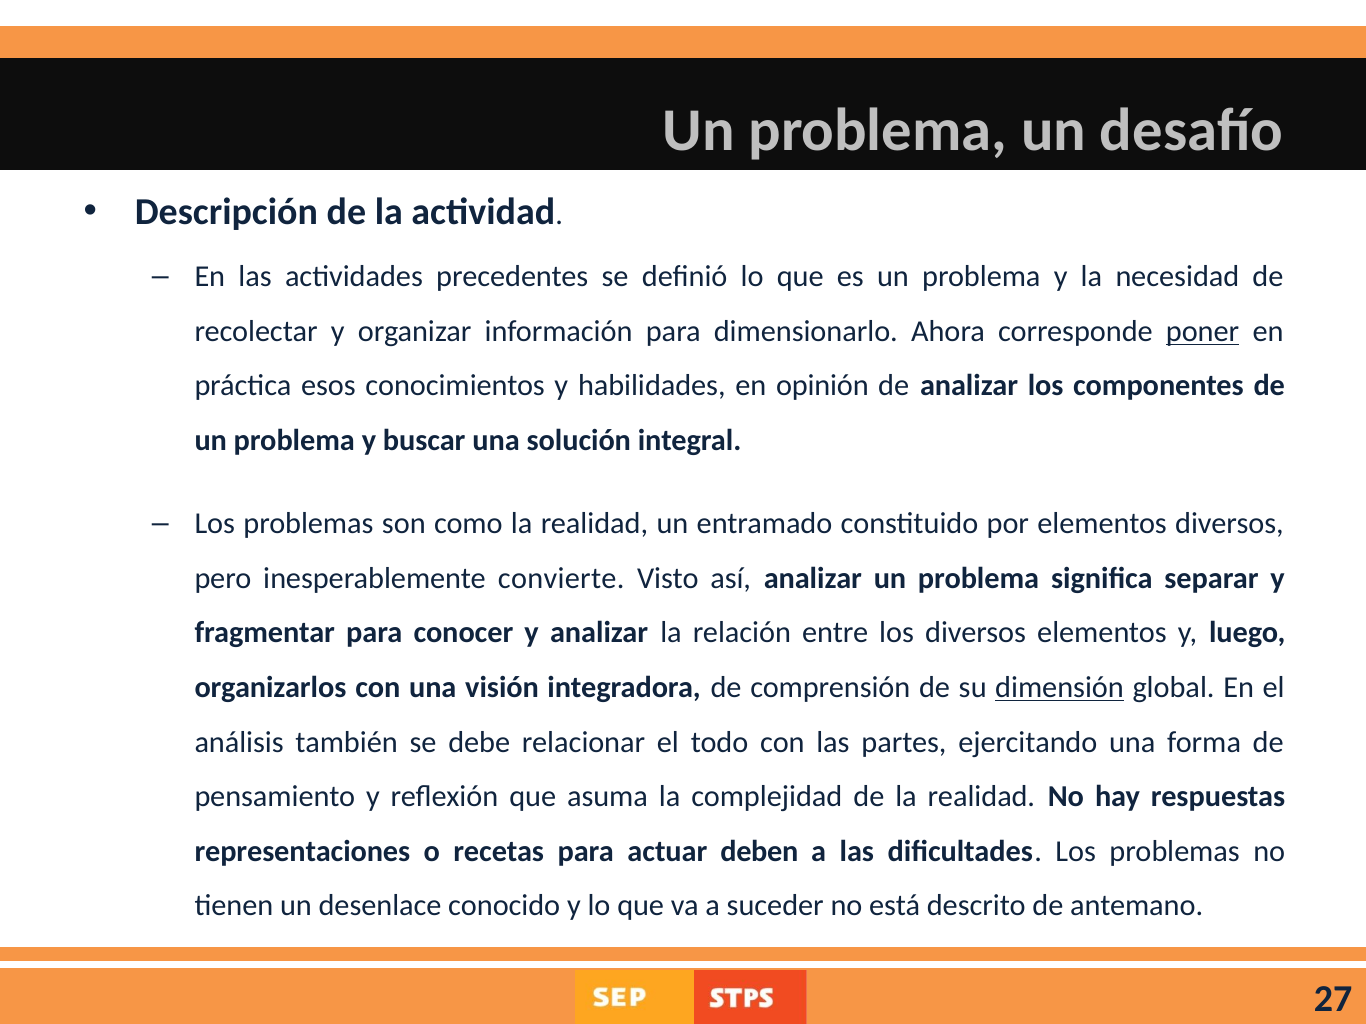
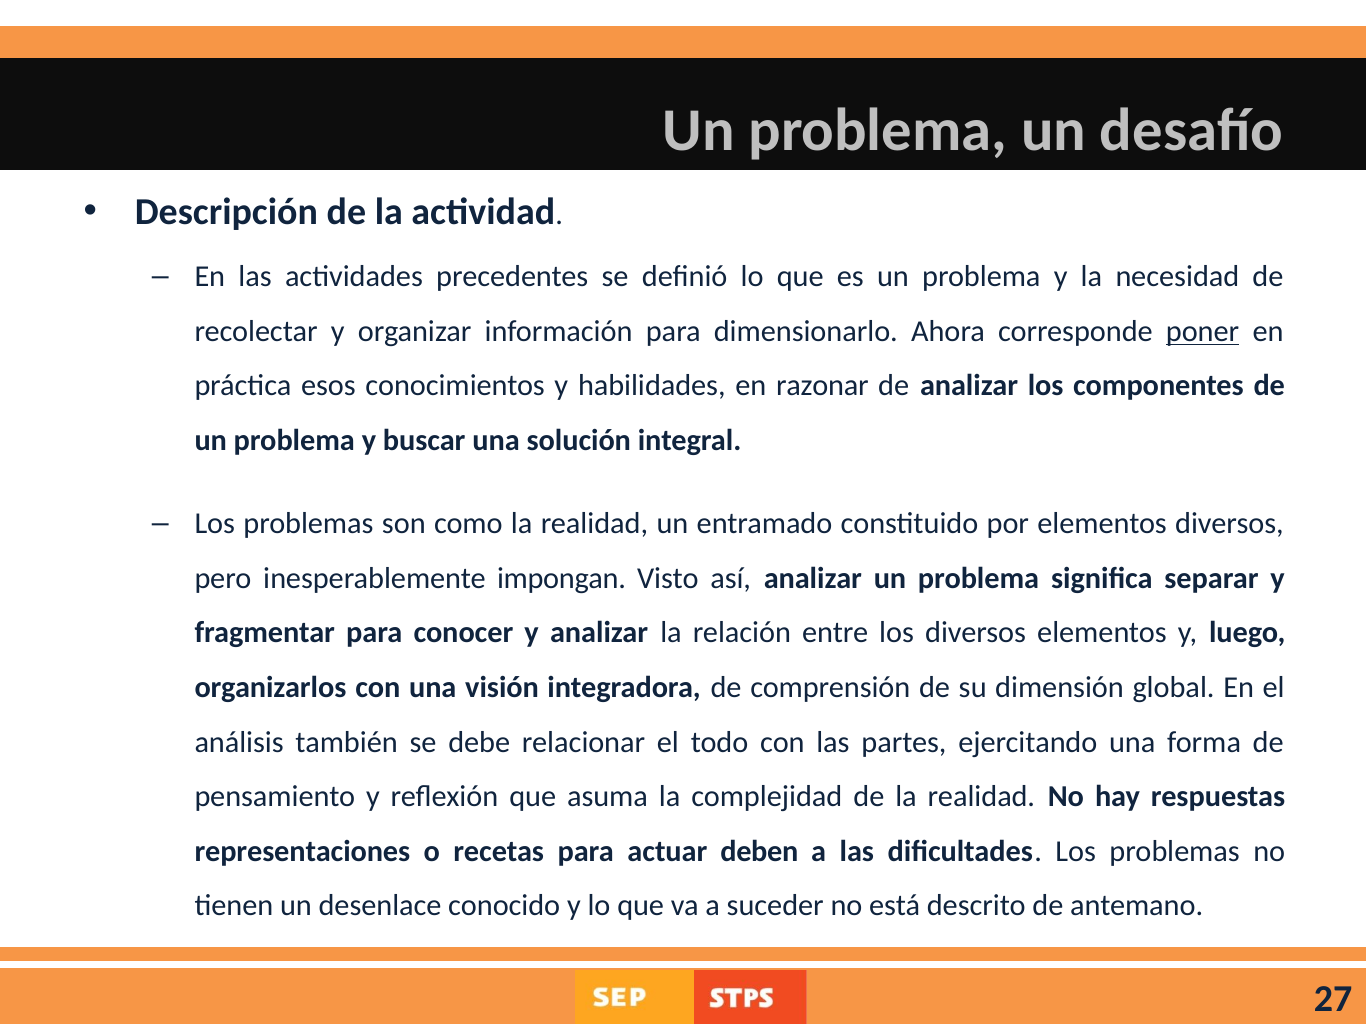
opinión: opinión -> razonar
convierte: convierte -> impongan
dimensión underline: present -> none
